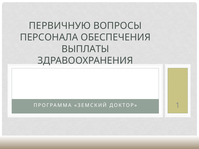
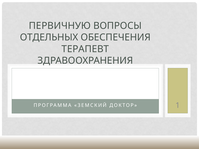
ПЕРСОНАЛА: ПЕРСОНАЛА -> ОТДЕЛЬНЫХ
ВЫПЛАТЫ: ВЫПЛАТЫ -> ТЕРАПЕВТ
